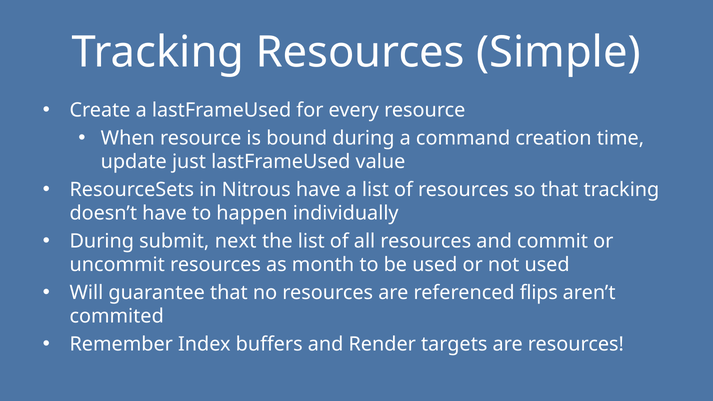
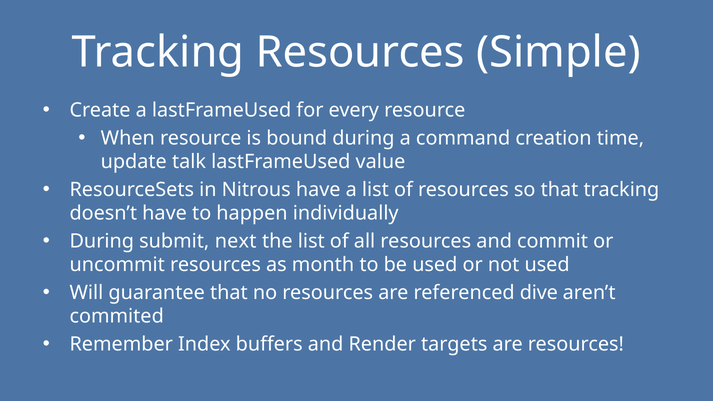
just: just -> talk
flips: flips -> dive
